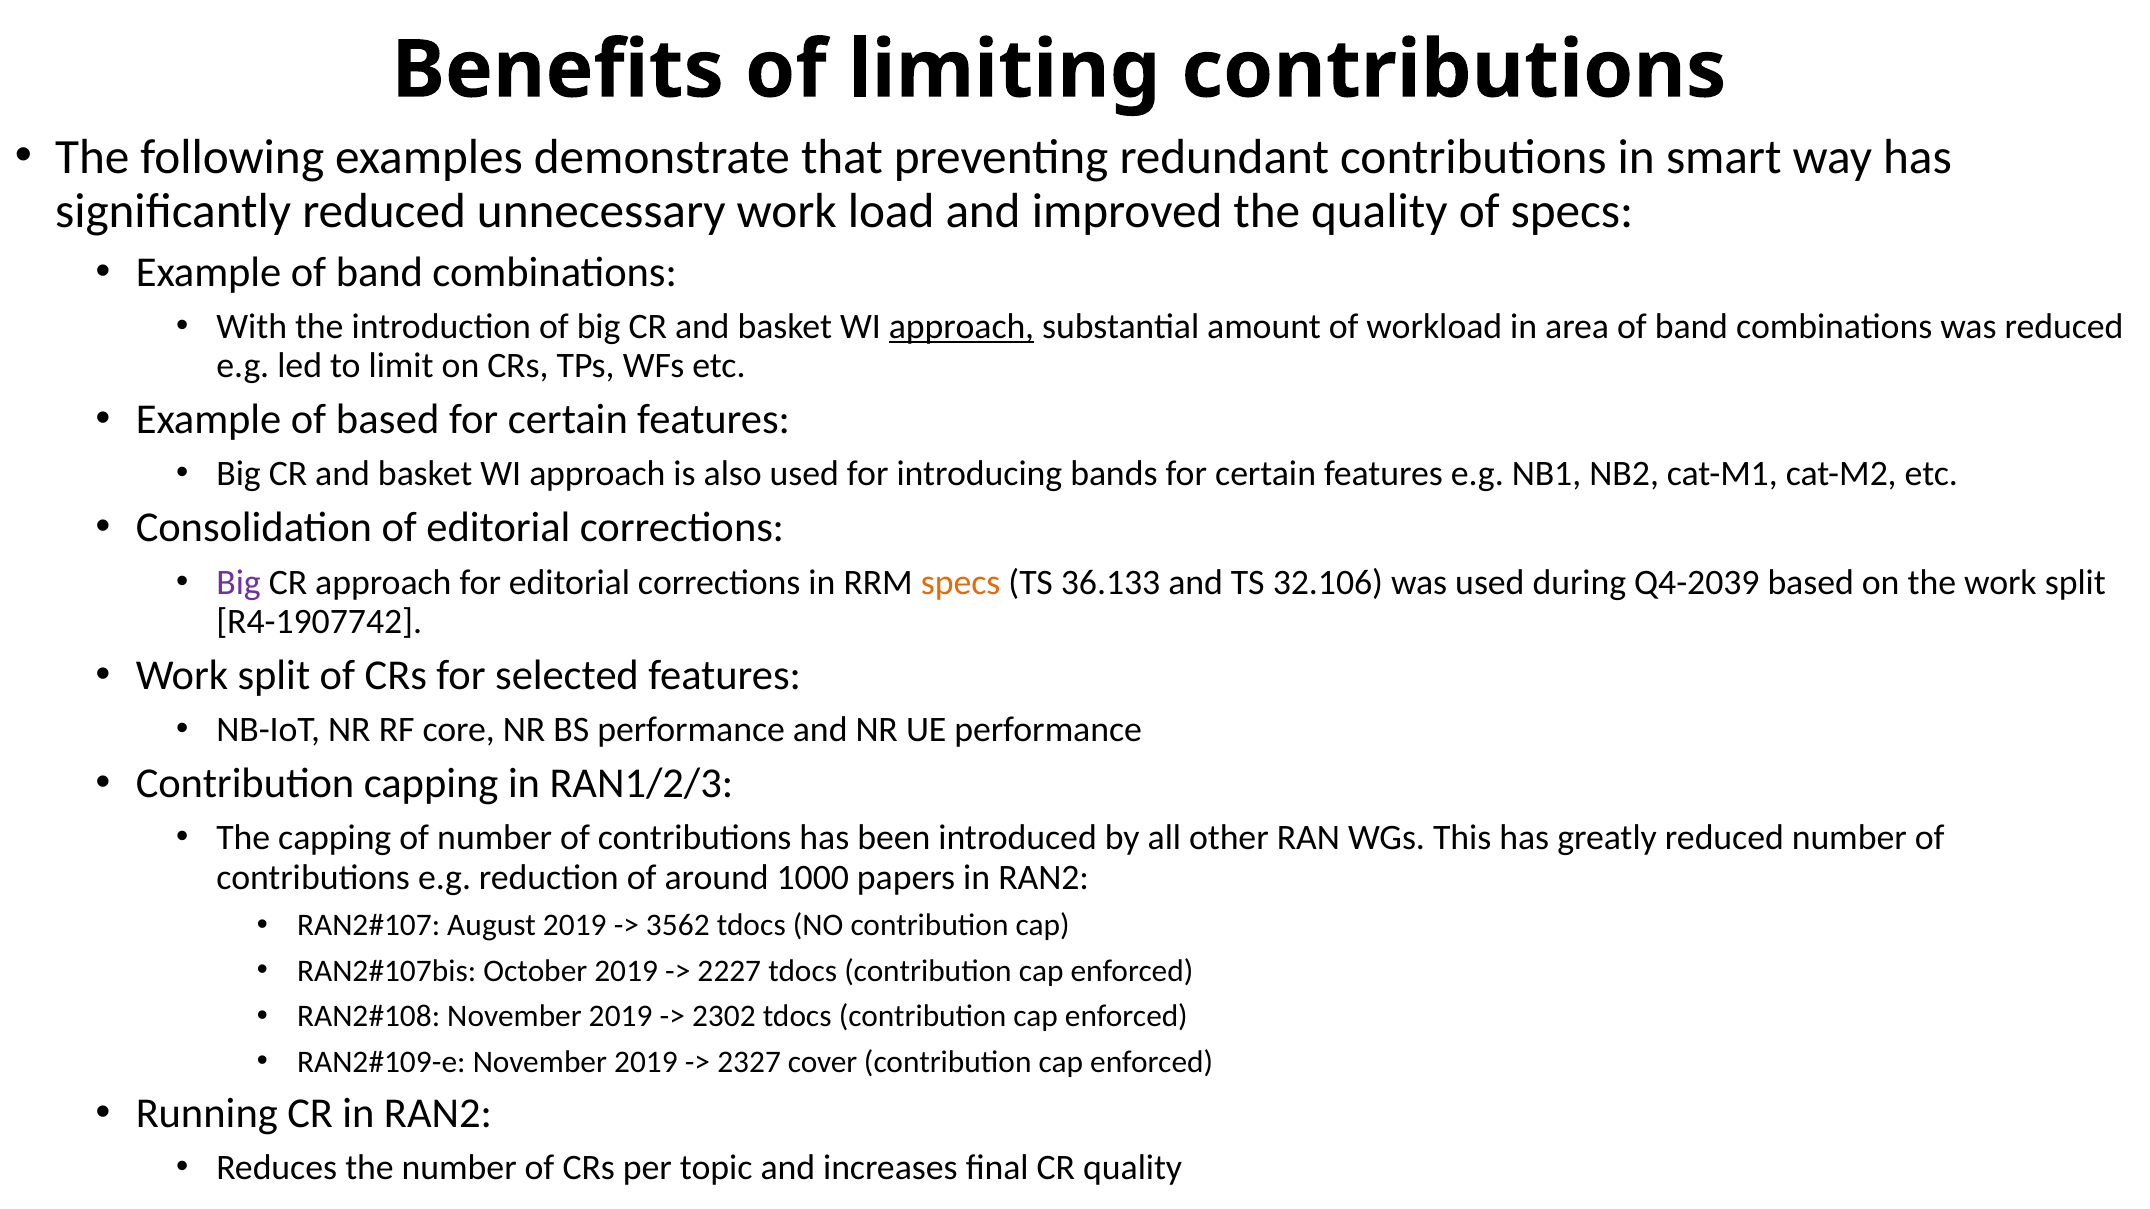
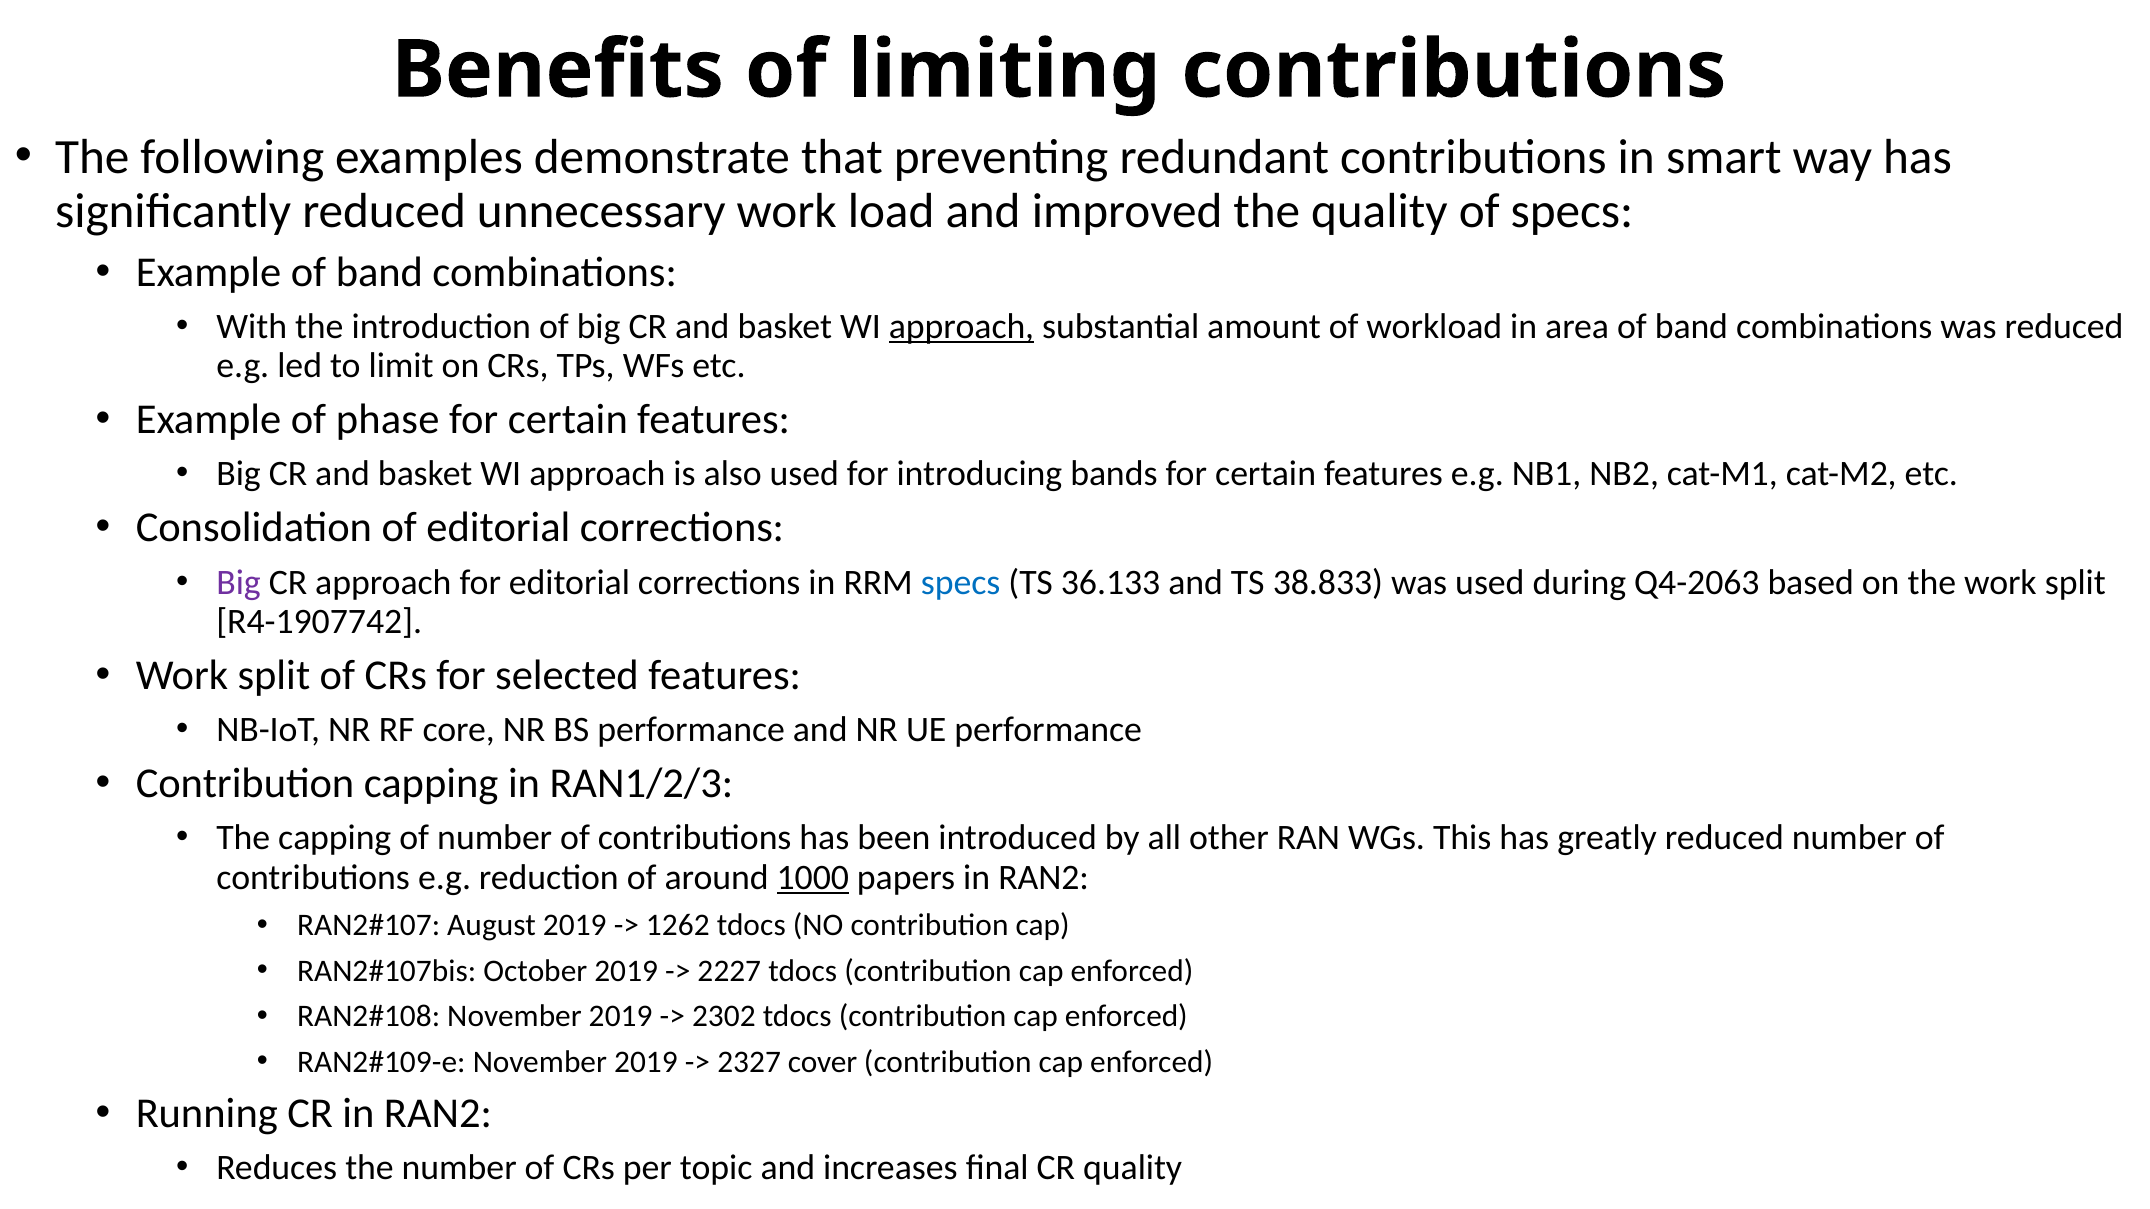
of based: based -> phase
specs at (961, 582) colour: orange -> blue
32.106: 32.106 -> 38.833
Q4-2039: Q4-2039 -> Q4-2063
1000 underline: none -> present
3562: 3562 -> 1262
